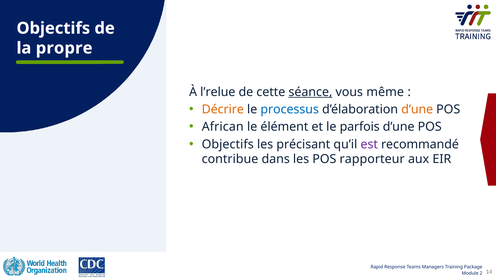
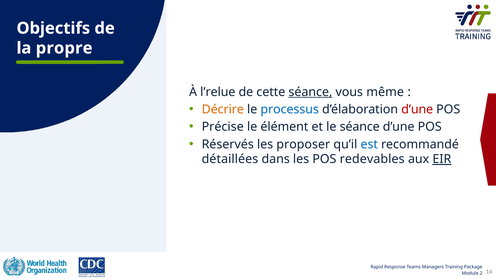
d’une at (417, 109) colour: orange -> red
African: African -> Précise
le parfois: parfois -> séance
Objectifs at (228, 144): Objectifs -> Réservés
précisant: précisant -> proposer
est colour: purple -> blue
contribue: contribue -> détaillées
rapporteur: rapporteur -> redevables
EIR underline: none -> present
